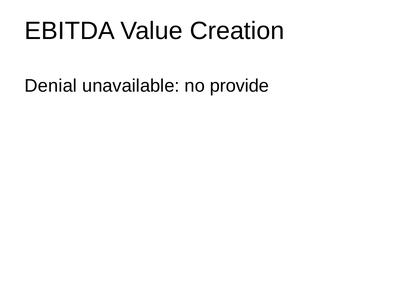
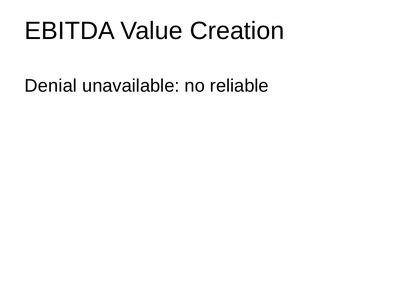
provide: provide -> reliable
